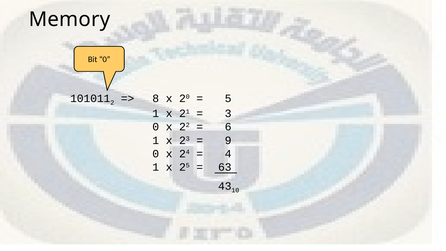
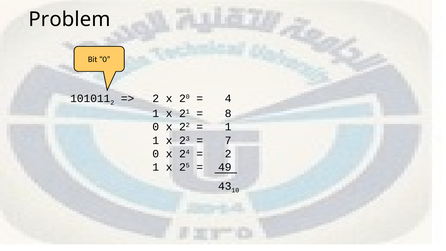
Memory: Memory -> Problem
8 at (156, 98): 8 -> 2
5: 5 -> 4
3: 3 -> 8
6 at (228, 127): 6 -> 1
9: 9 -> 7
4 at (228, 154): 4 -> 2
63: 63 -> 49
